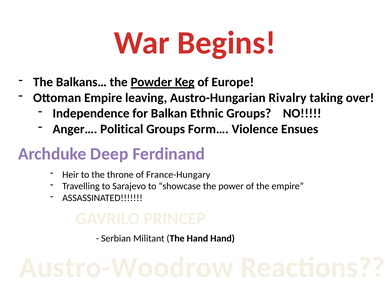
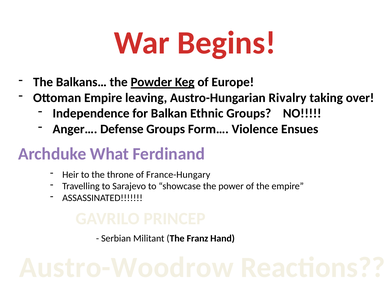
Political: Political -> Defense
Deep: Deep -> What
The Hand: Hand -> Franz
